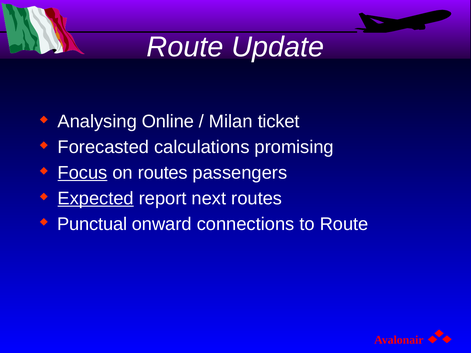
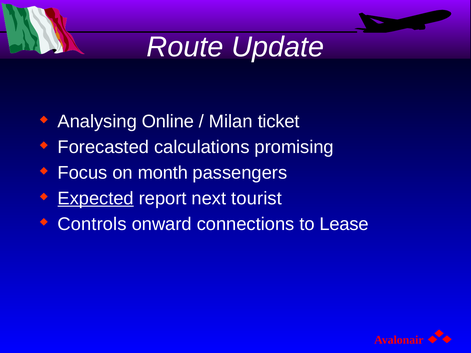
Focus underline: present -> none
on routes: routes -> month
next routes: routes -> tourist
Punctual: Punctual -> Controls
to Route: Route -> Lease
